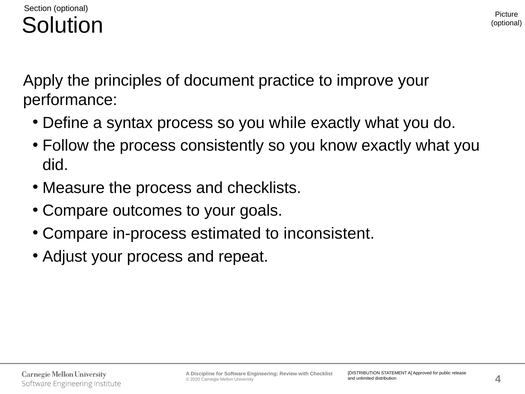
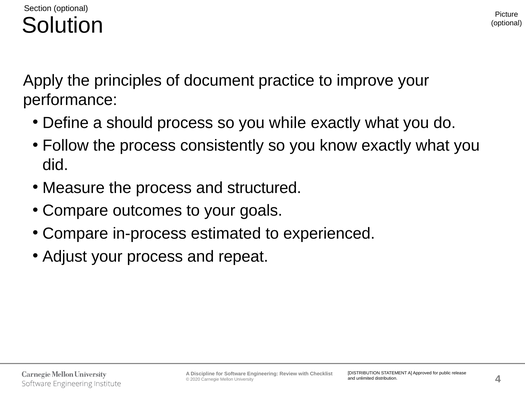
syntax: syntax -> should
checklists: checklists -> structured
inconsistent: inconsistent -> experienced
